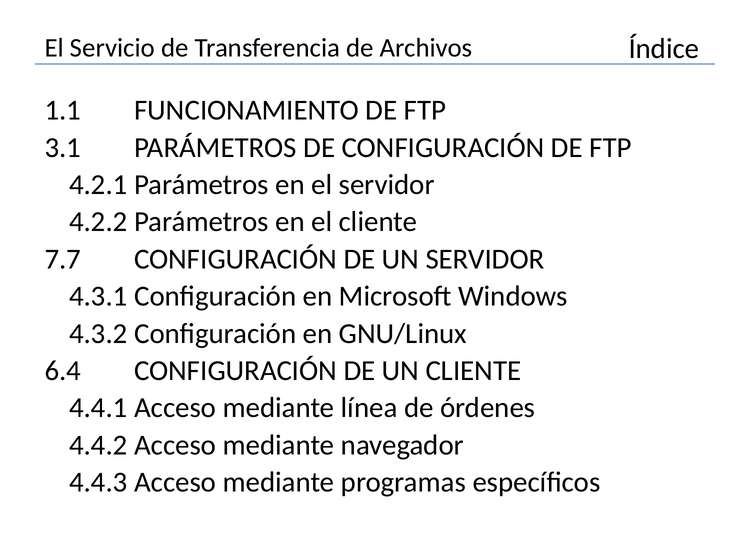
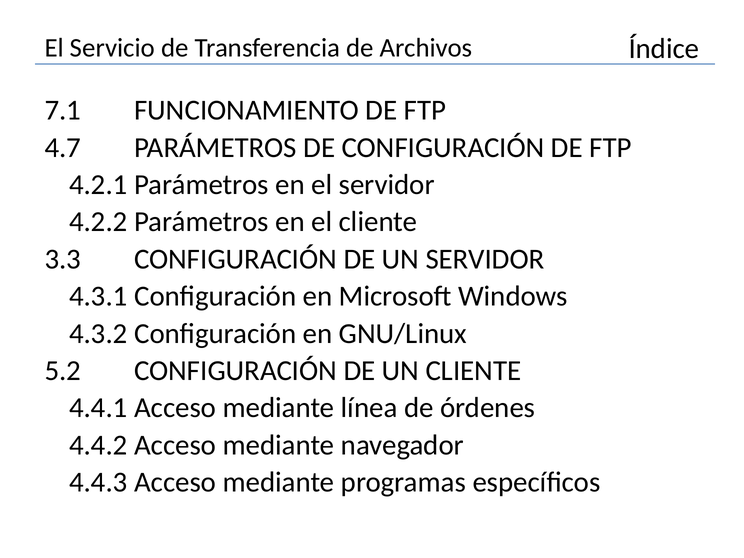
1.1: 1.1 -> 7.1
3.1: 3.1 -> 4.7
7.7: 7.7 -> 3.3
6.4: 6.4 -> 5.2
